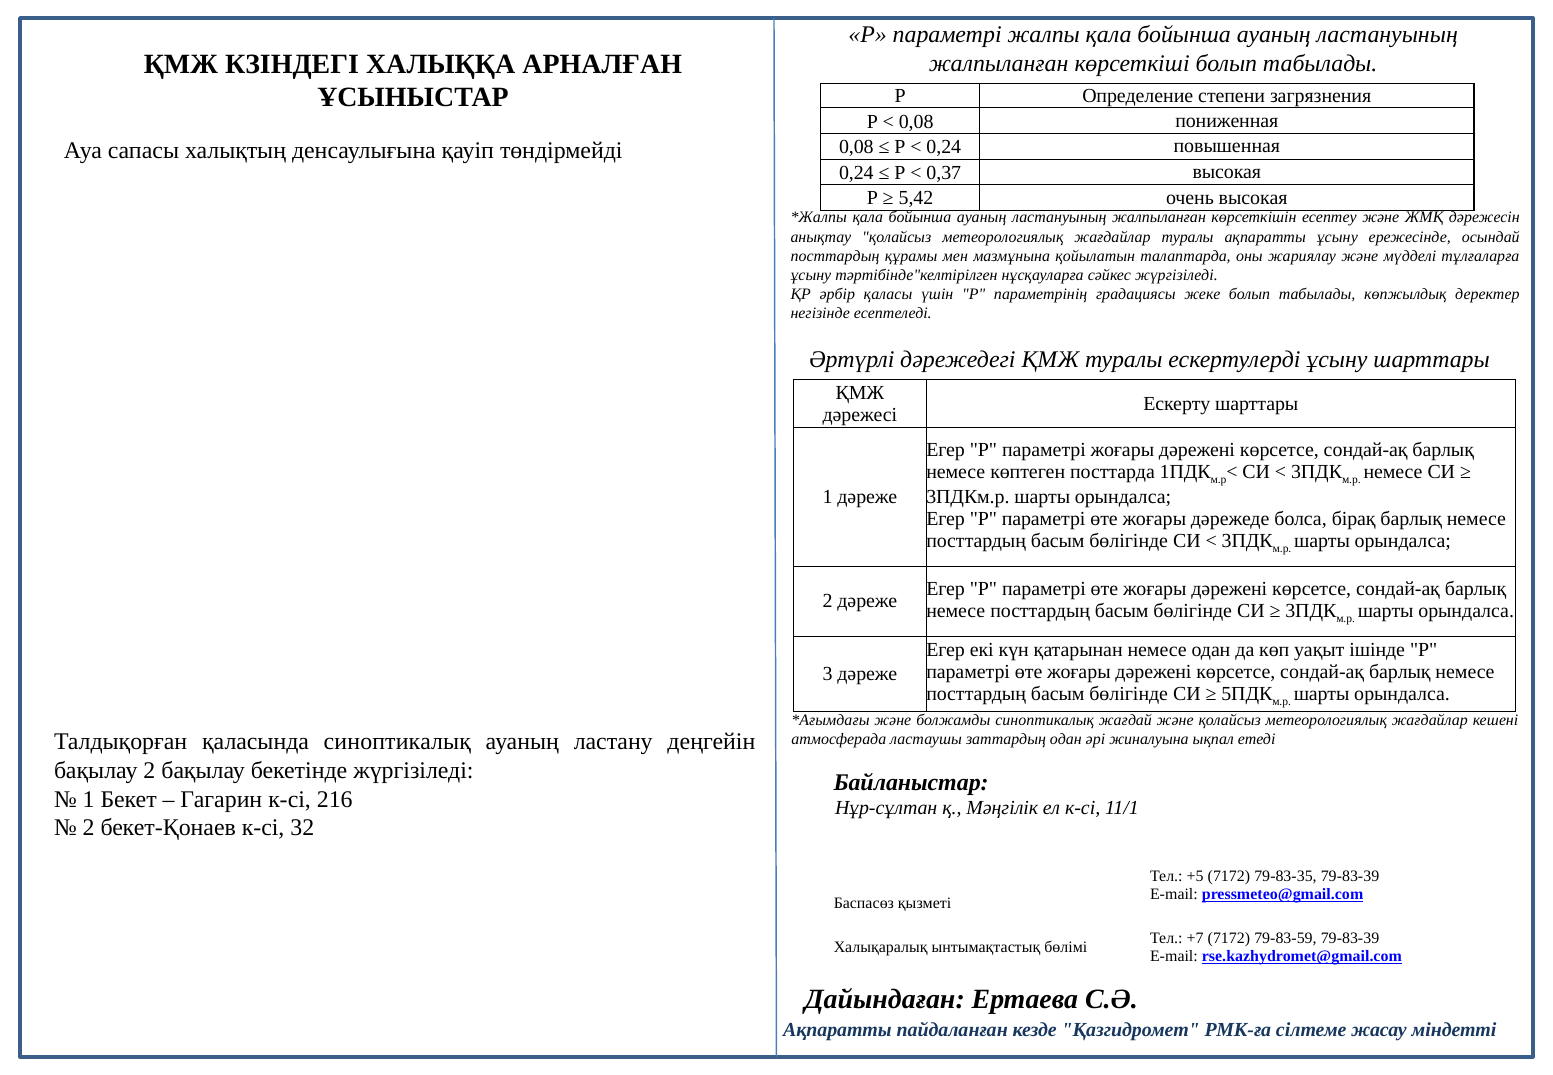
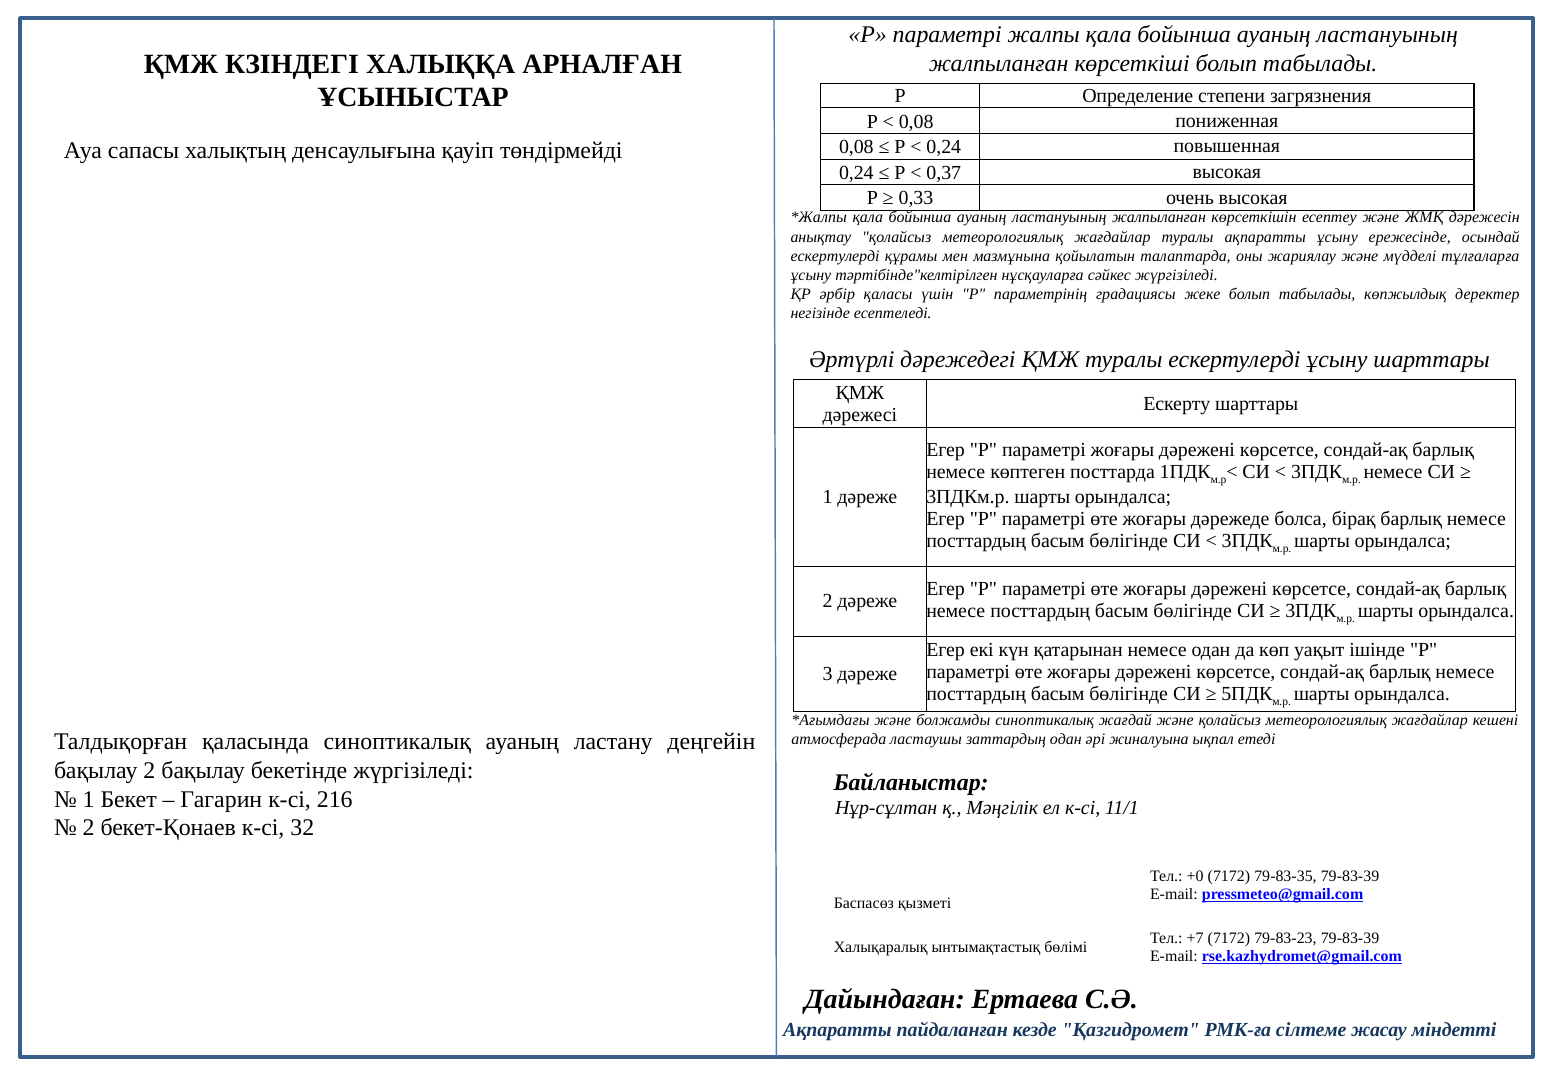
5,42: 5,42 -> 0,33
посттардың at (835, 256): посттардың -> ескертулерді
+5: +5 -> +0
79-83-59: 79-83-59 -> 79-83-23
